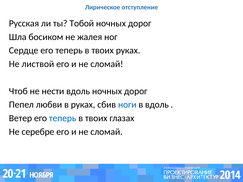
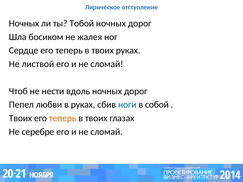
Русская at (24, 23): Русская -> Ночных
в вдоль: вдоль -> собой
Ветер at (20, 118): Ветер -> Твоих
теперь at (63, 118) colour: blue -> orange
